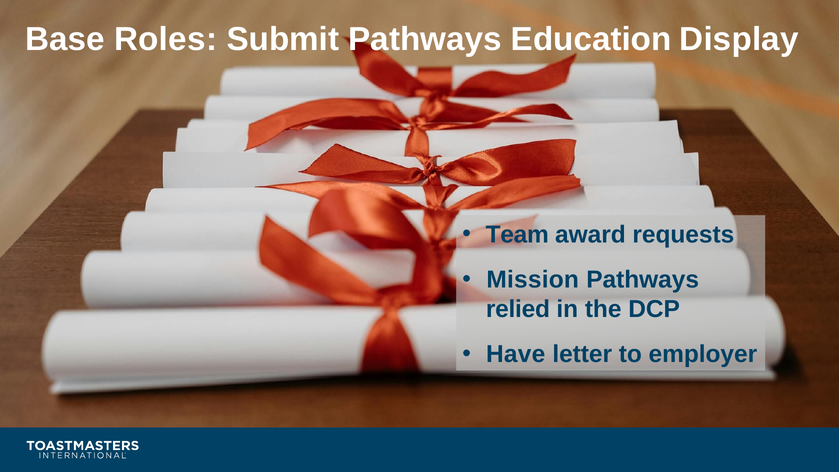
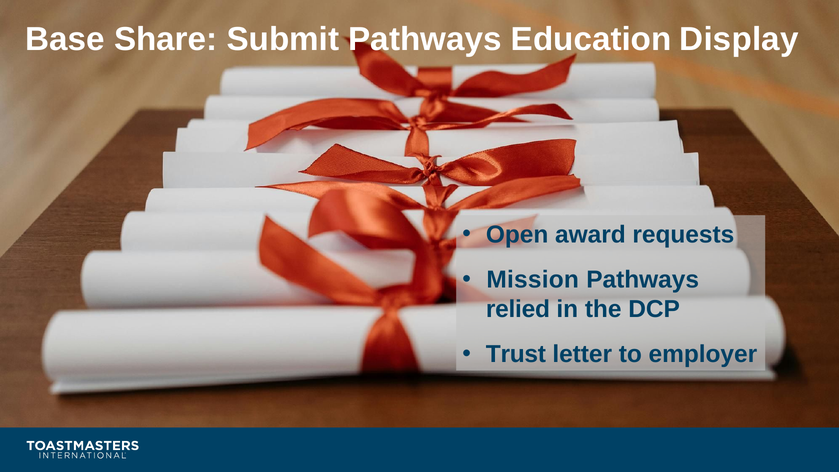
Roles: Roles -> Share
Team: Team -> Open
Have: Have -> Trust
